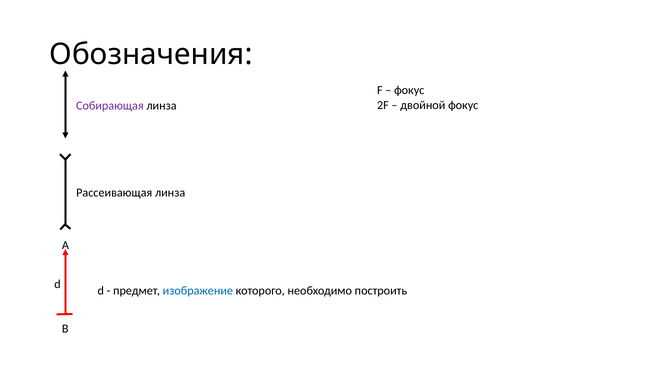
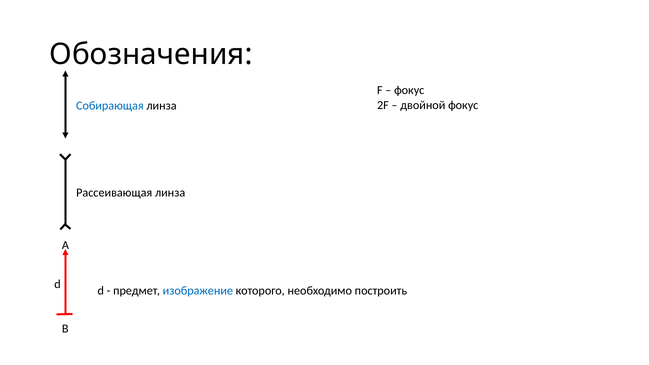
Собирающая colour: purple -> blue
